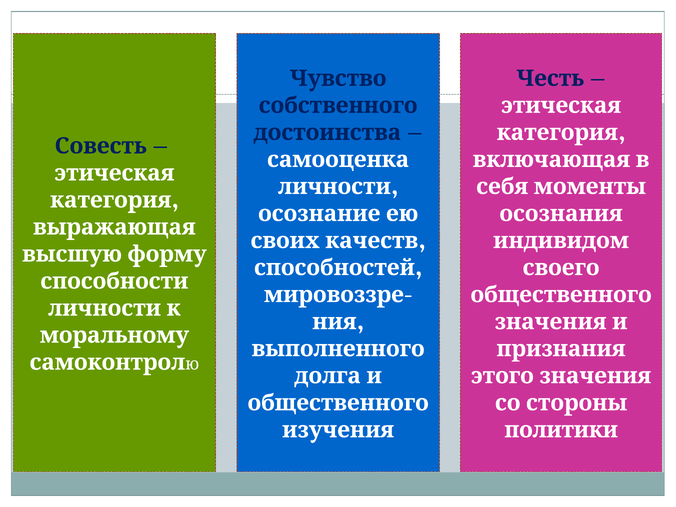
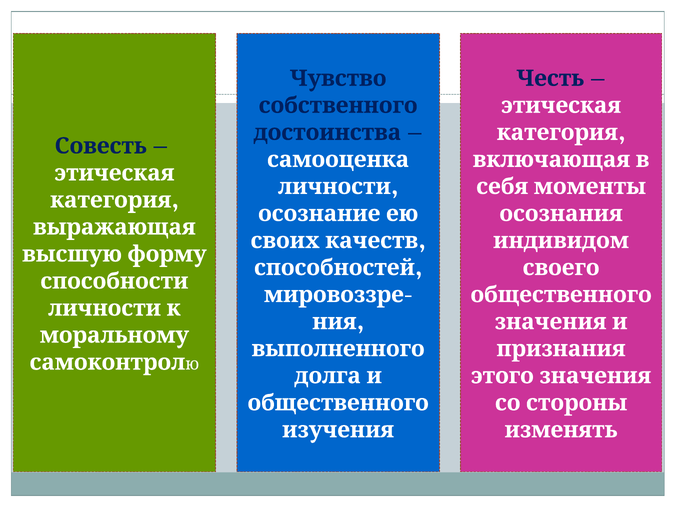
политики: политики -> изменять
